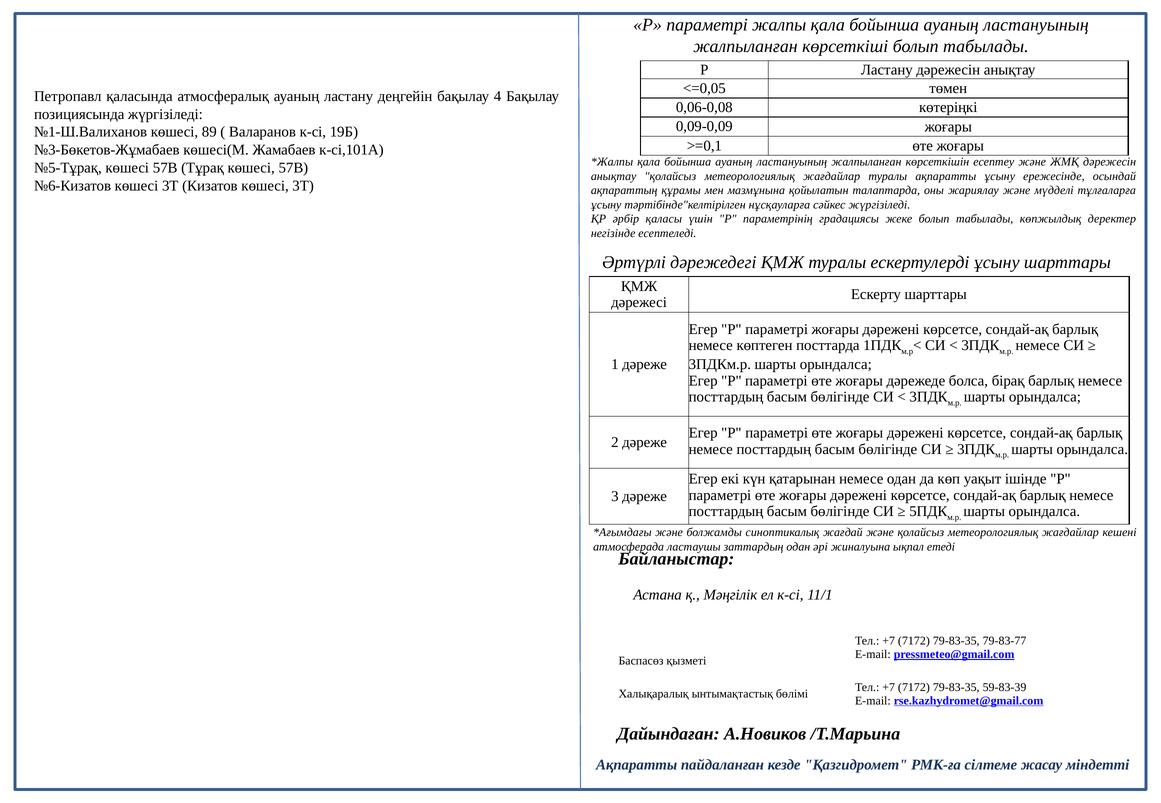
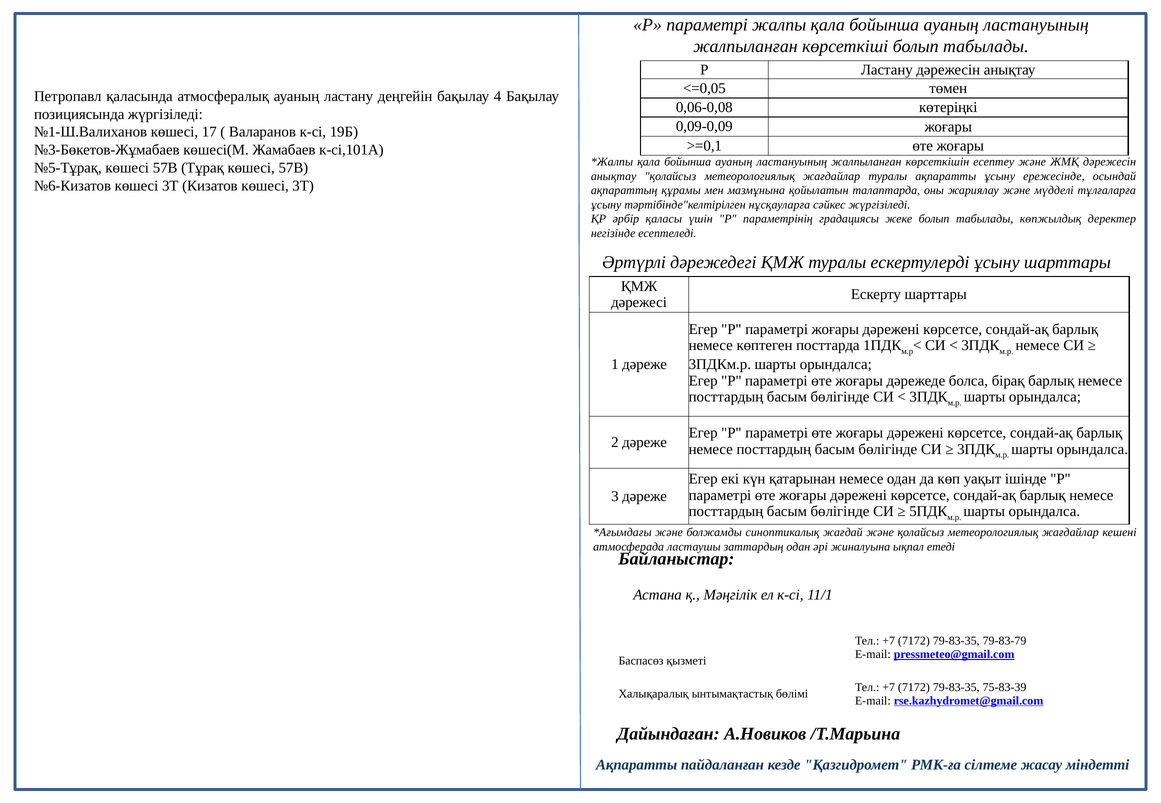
89: 89 -> 17
79-83-77: 79-83-77 -> 79-83-79
59-83-39: 59-83-39 -> 75-83-39
